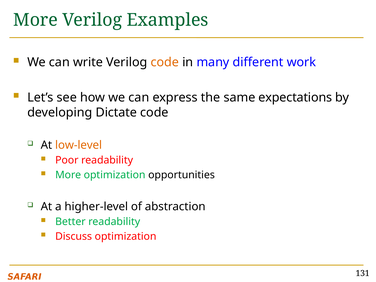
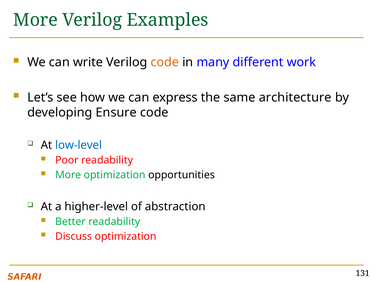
expectations: expectations -> architecture
Dictate: Dictate -> Ensure
low-level colour: orange -> blue
